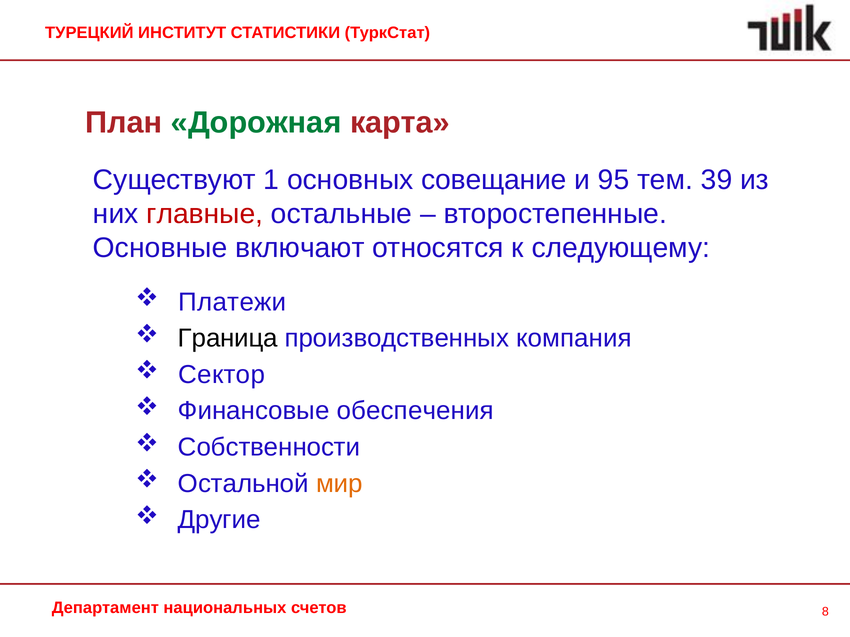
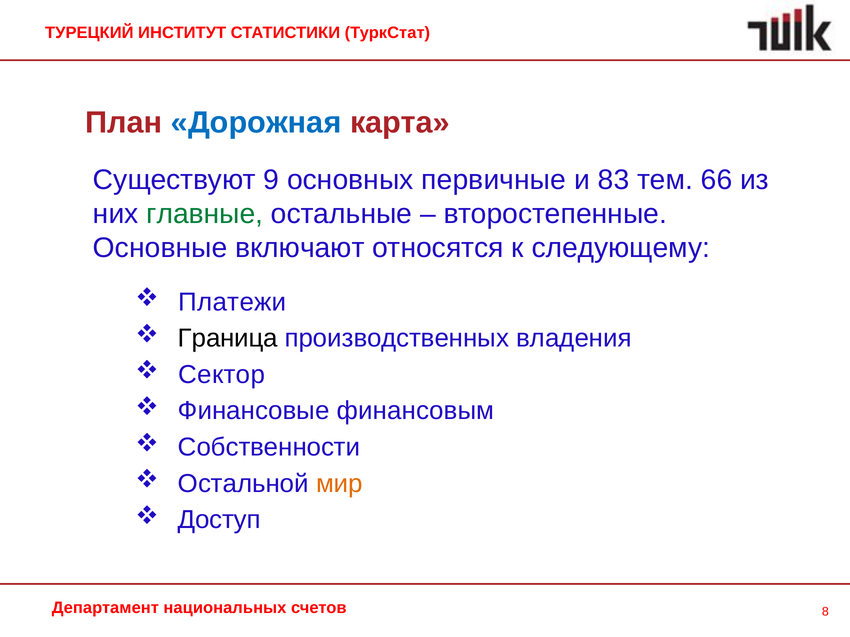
Дорожная colour: green -> blue
1: 1 -> 9
совещание: совещание -> первичные
95: 95 -> 83
39: 39 -> 66
главные colour: red -> green
компания: компания -> владения
обеспечения: обеспечения -> финансовым
Другие: Другие -> Доступ
